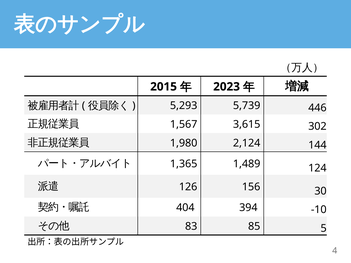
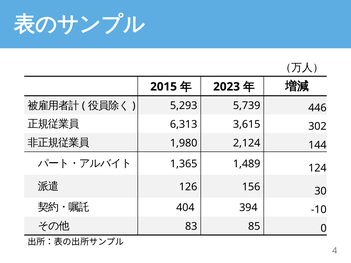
1,567: 1,567 -> 6,313
5: 5 -> 0
